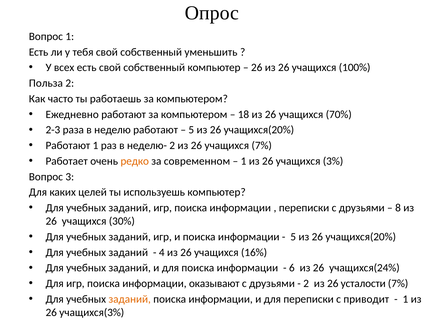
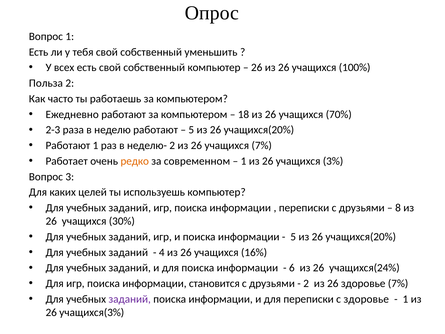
оказывают: оказывают -> становится
26 усталости: усталости -> здоровье
заданий at (130, 299) colour: orange -> purple
с приводит: приводит -> здоровье
